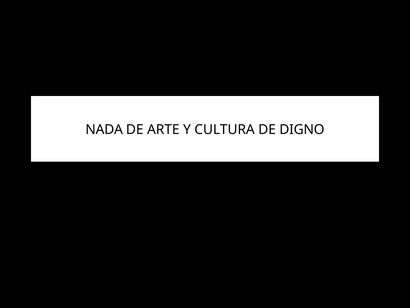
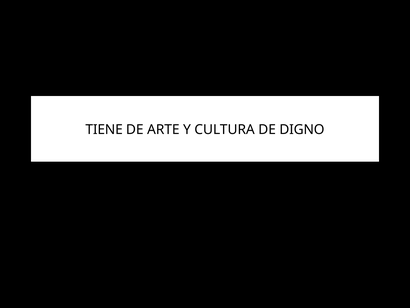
NADA: NADA -> TIENE
